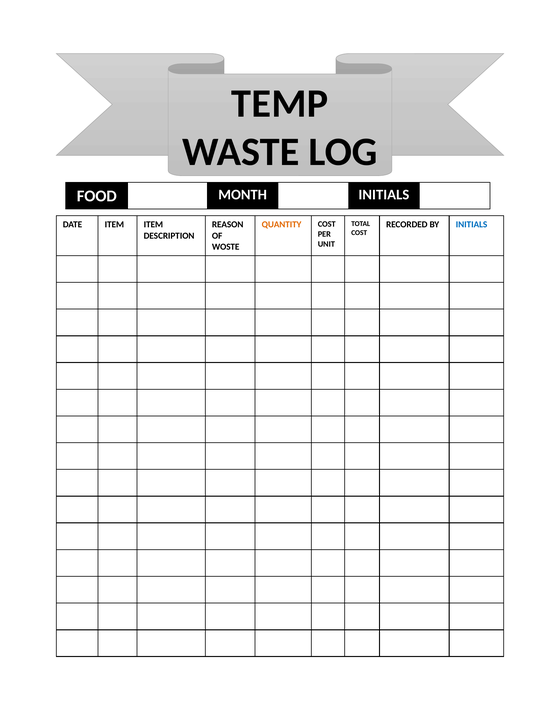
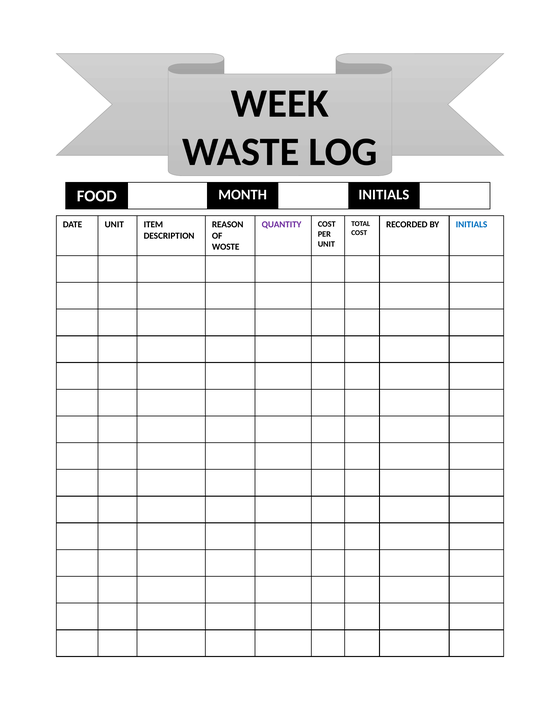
TEMP: TEMP -> WEEK
DATE ITEM: ITEM -> UNIT
QUANTITY colour: orange -> purple
